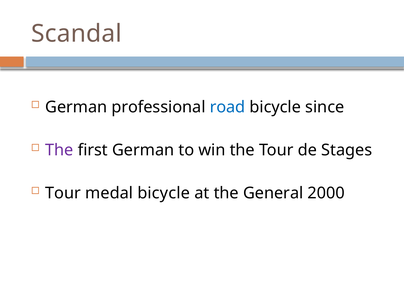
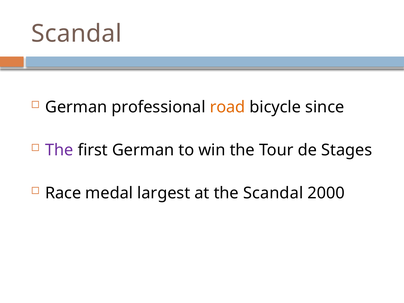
road colour: blue -> orange
Tour at (63, 193): Tour -> Race
medal bicycle: bicycle -> largest
the General: General -> Scandal
